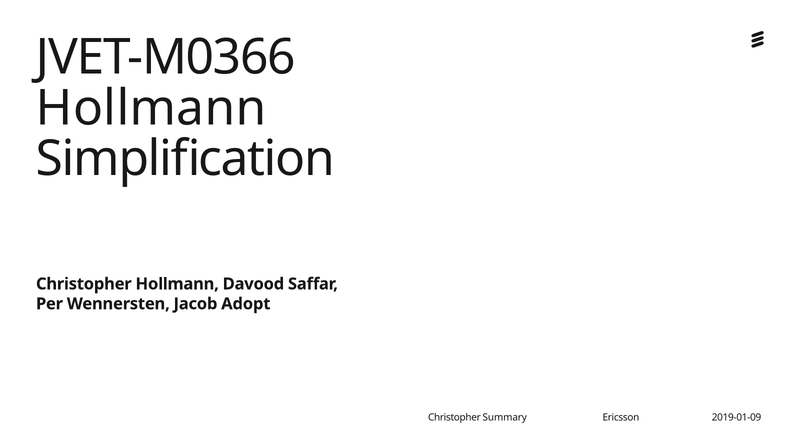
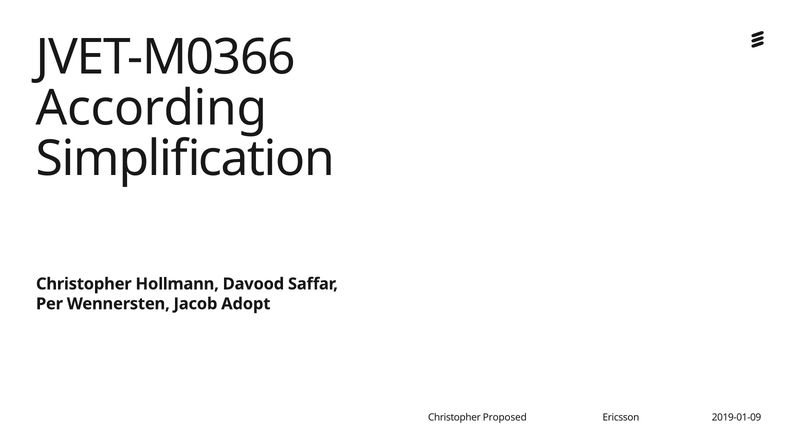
Hollmann at (151, 108): Hollmann -> According
Summary: Summary -> Proposed
